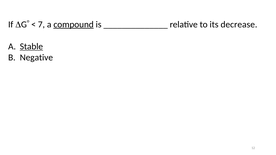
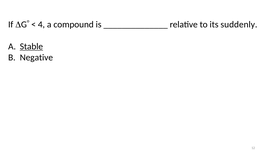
7: 7 -> 4
compound underline: present -> none
decrease: decrease -> suddenly
